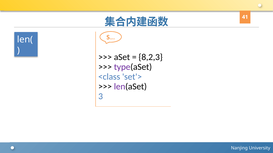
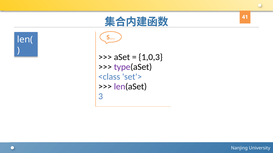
8,2,3: 8,2,3 -> 1,0,3
